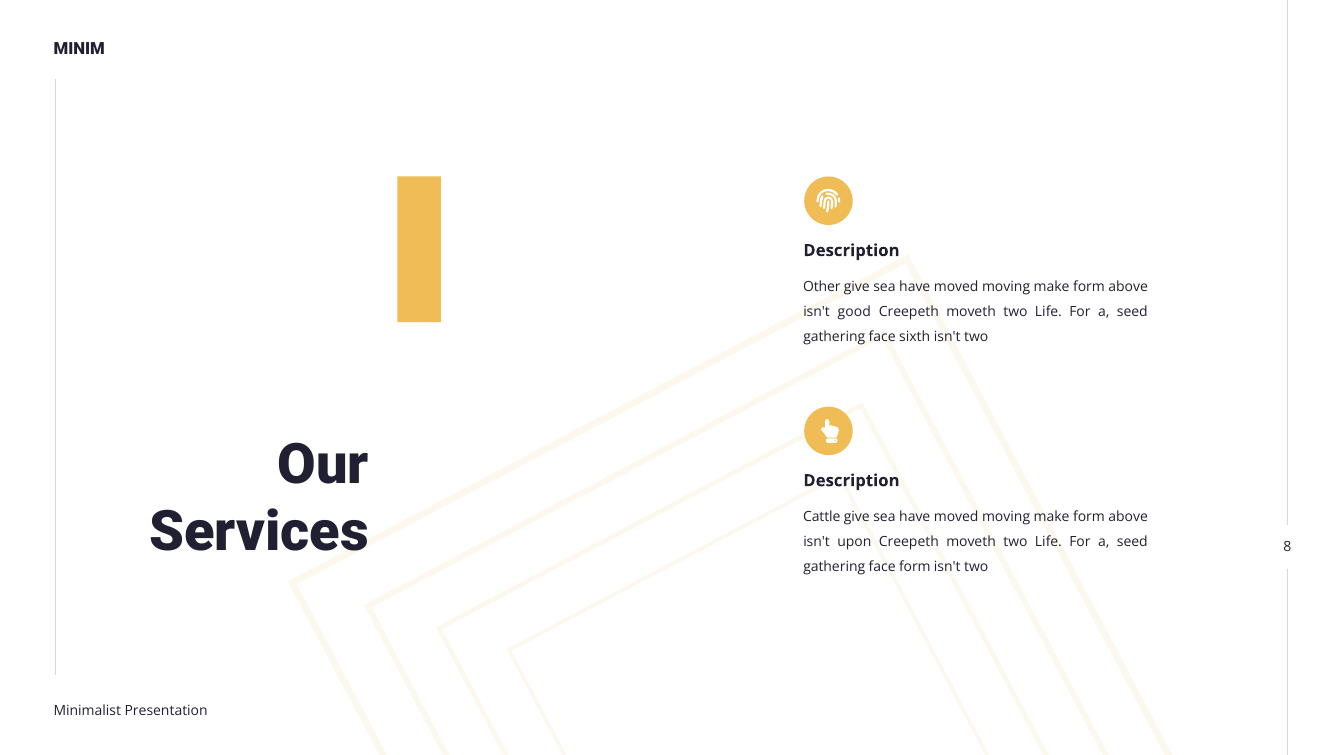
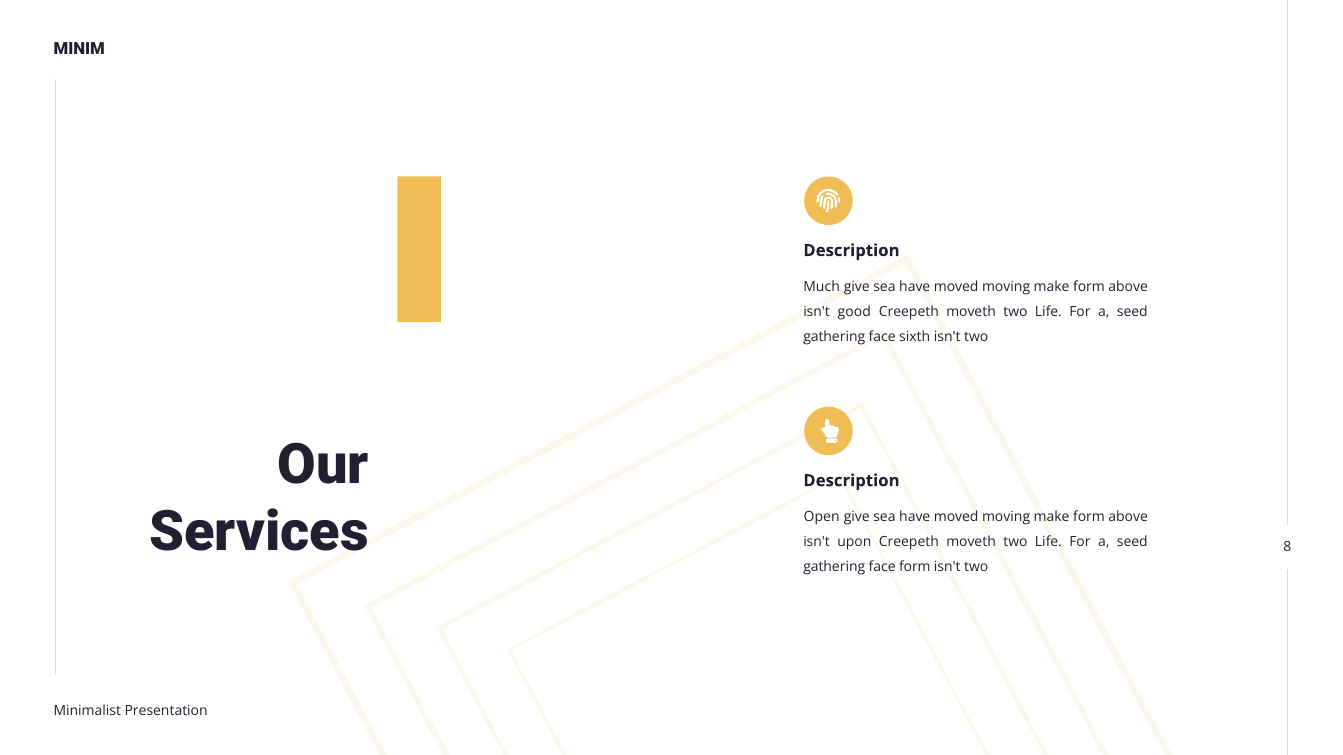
Other: Other -> Much
Cattle: Cattle -> Open
